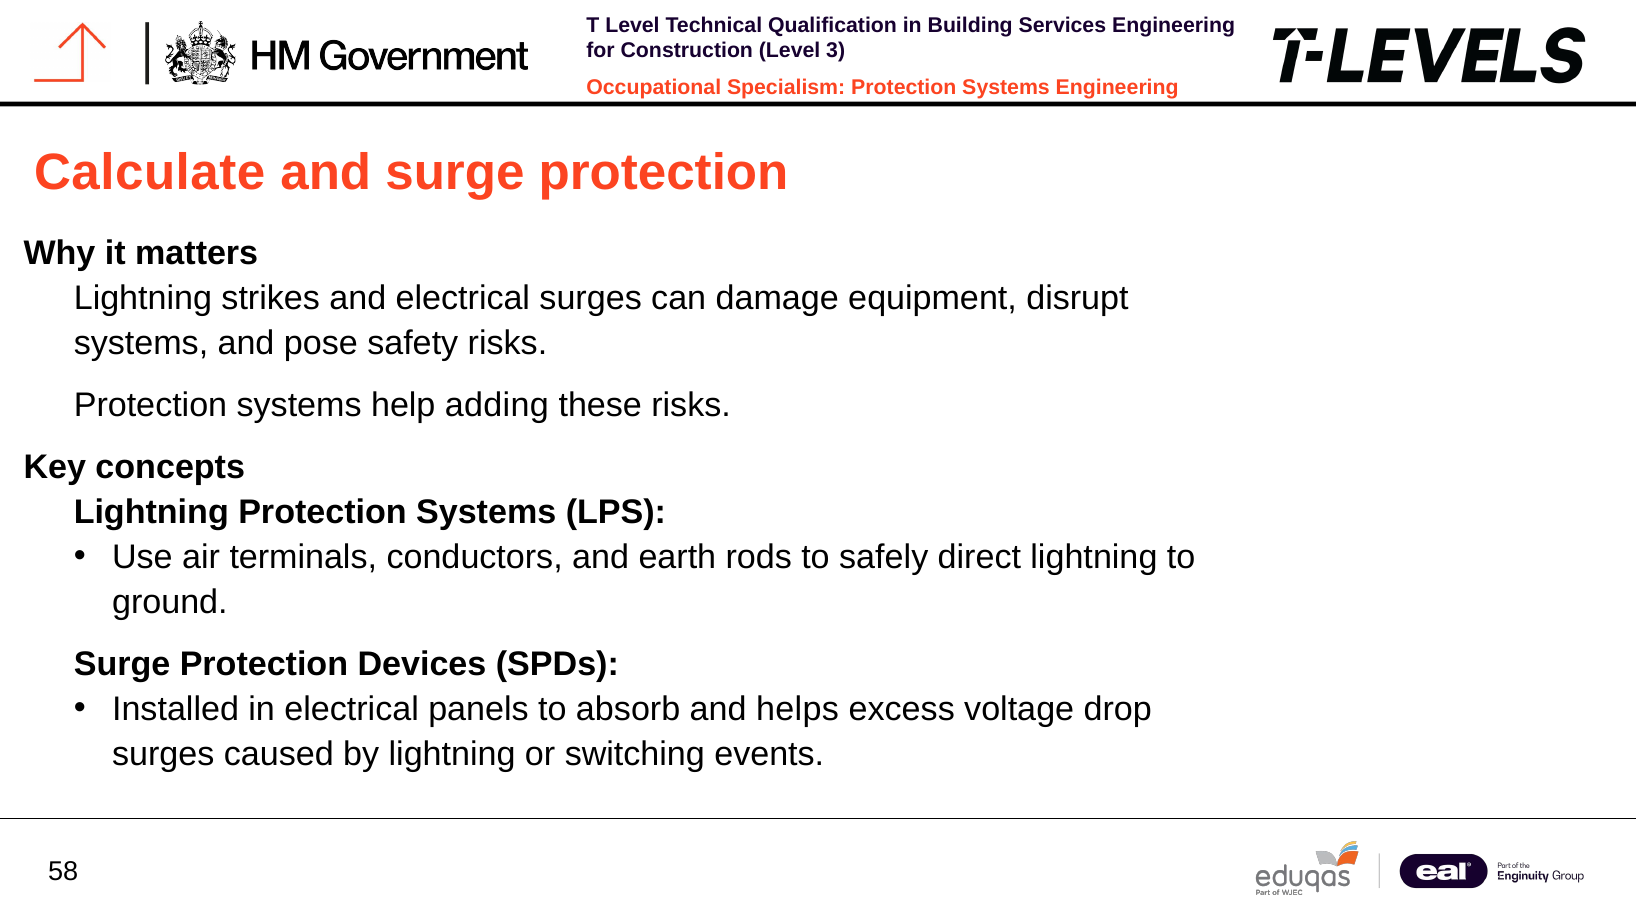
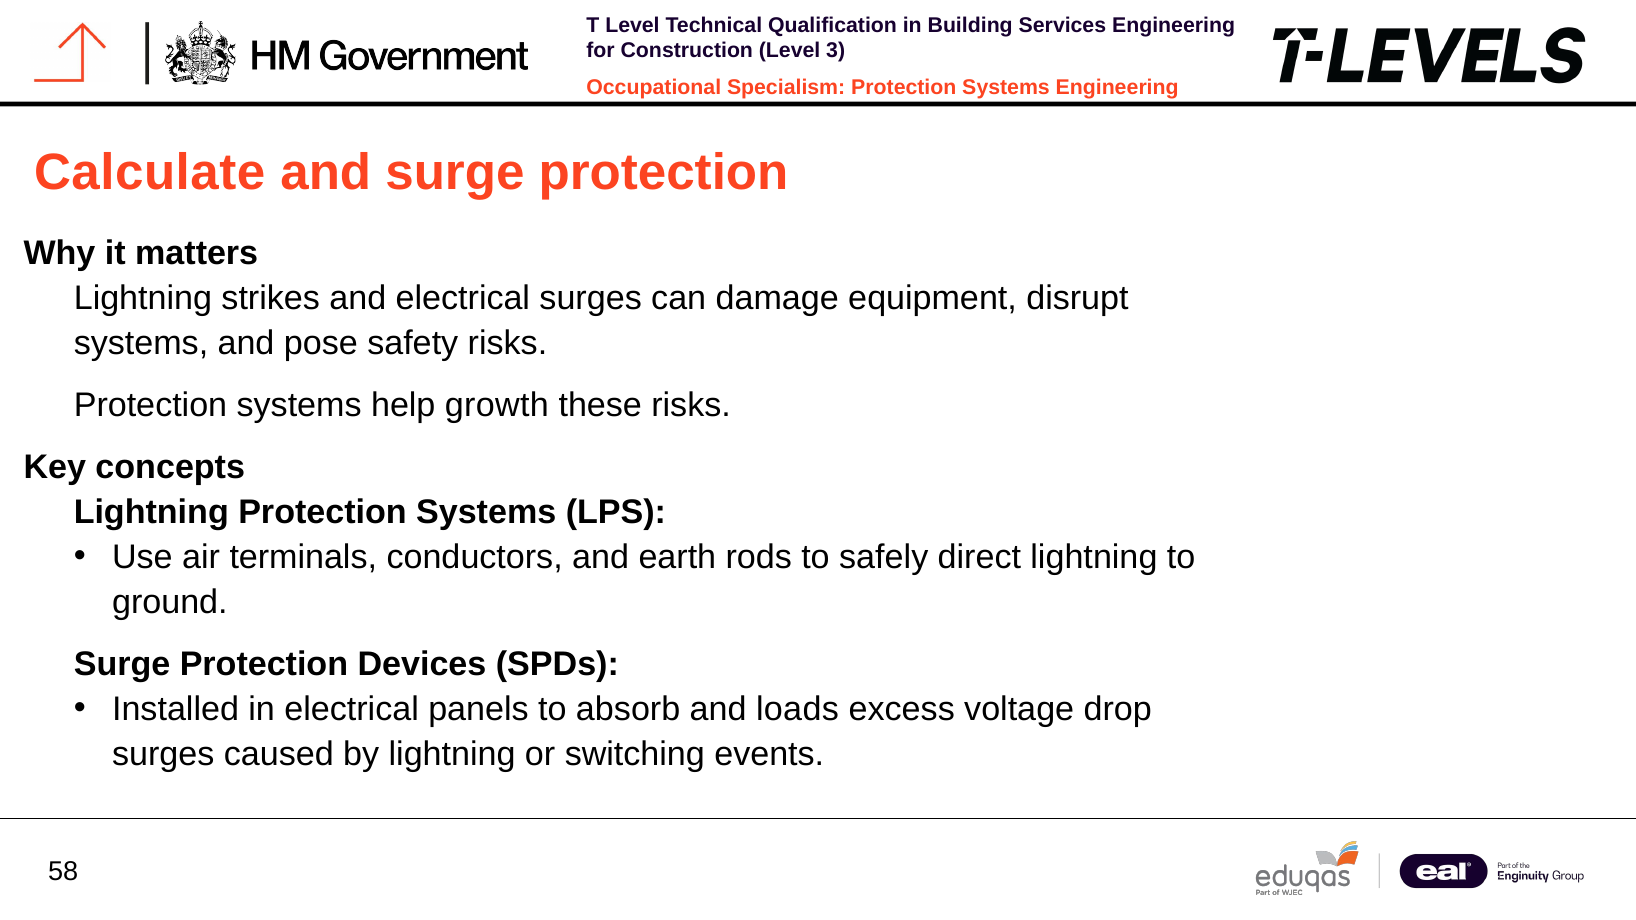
adding: adding -> growth
helps: helps -> loads
